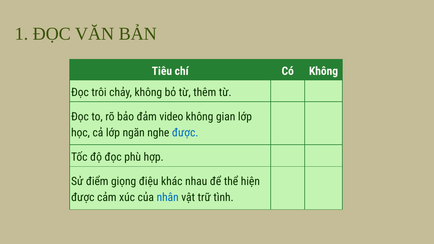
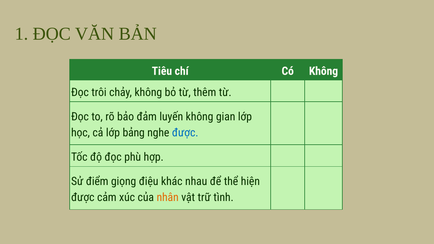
video: video -> luyến
ngăn: ngăn -> bảng
nhân colour: blue -> orange
